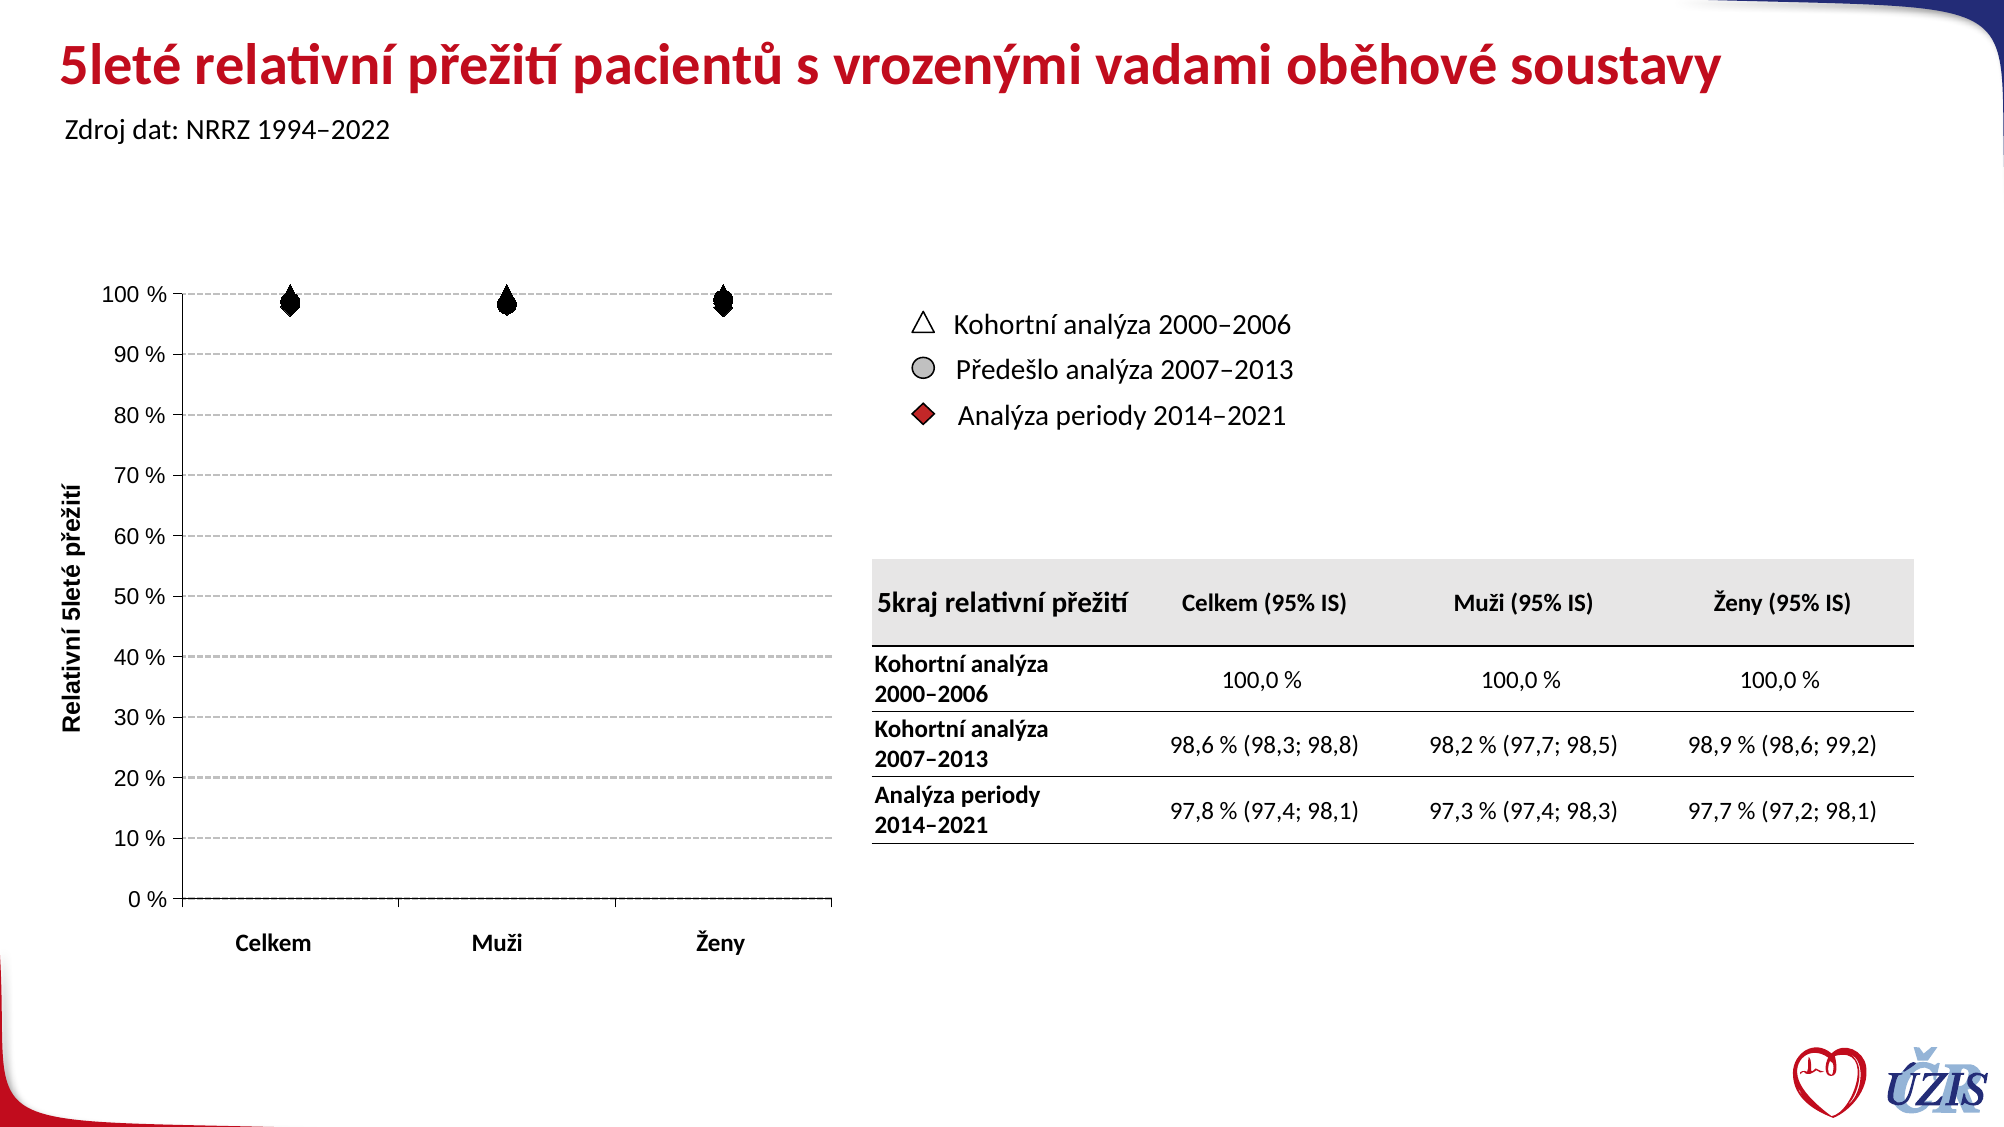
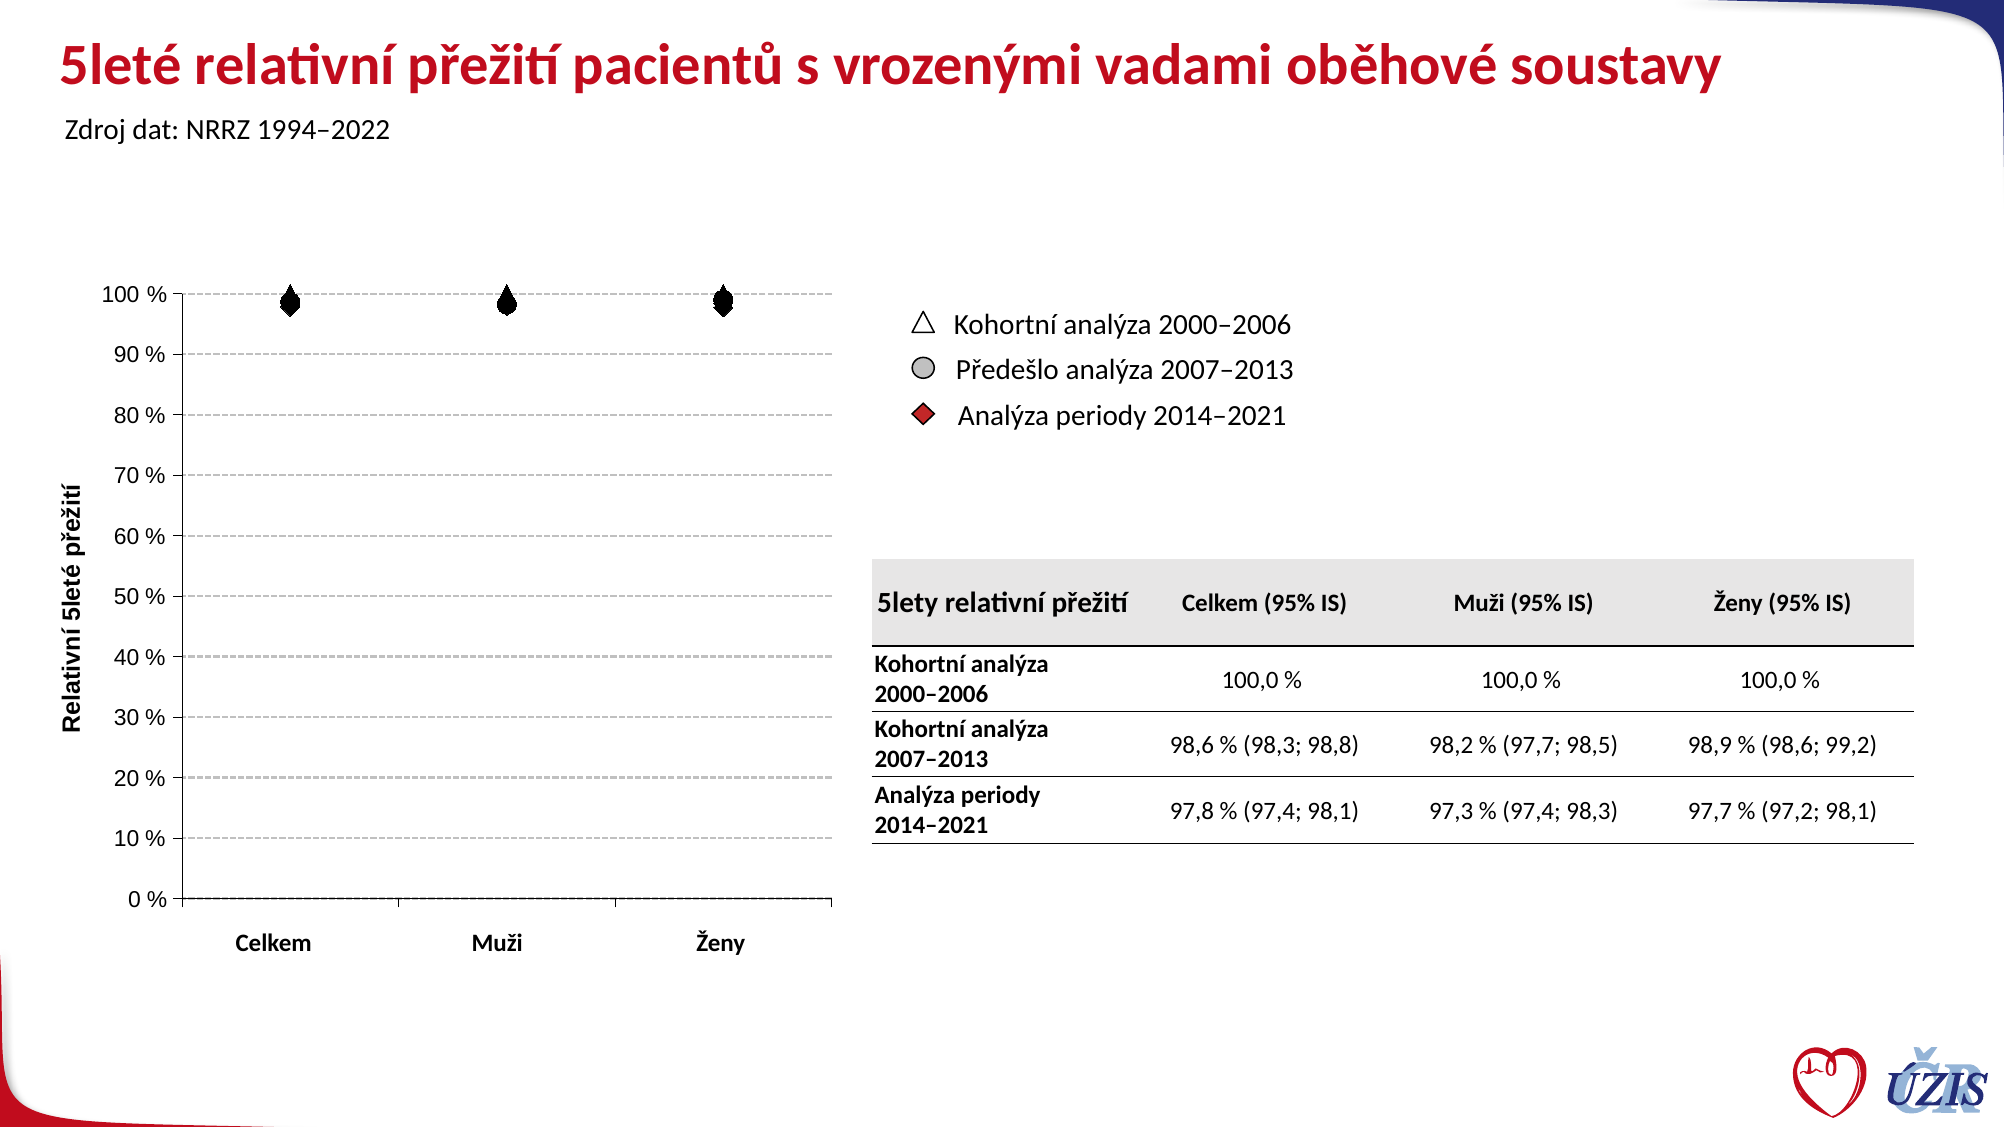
5kraj: 5kraj -> 5lety
